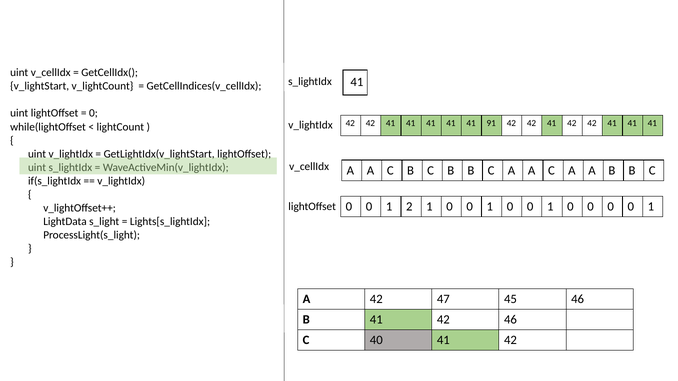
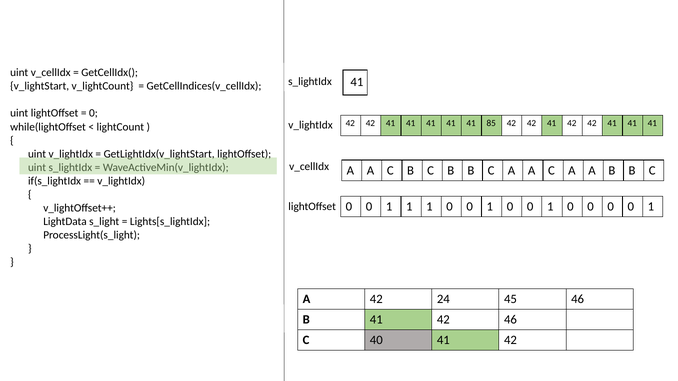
91: 91 -> 85
0 1 2: 2 -> 1
47: 47 -> 24
